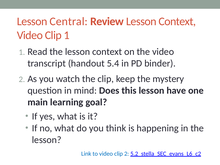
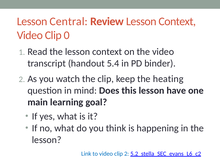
Clip 1: 1 -> 0
mystery: mystery -> heating
